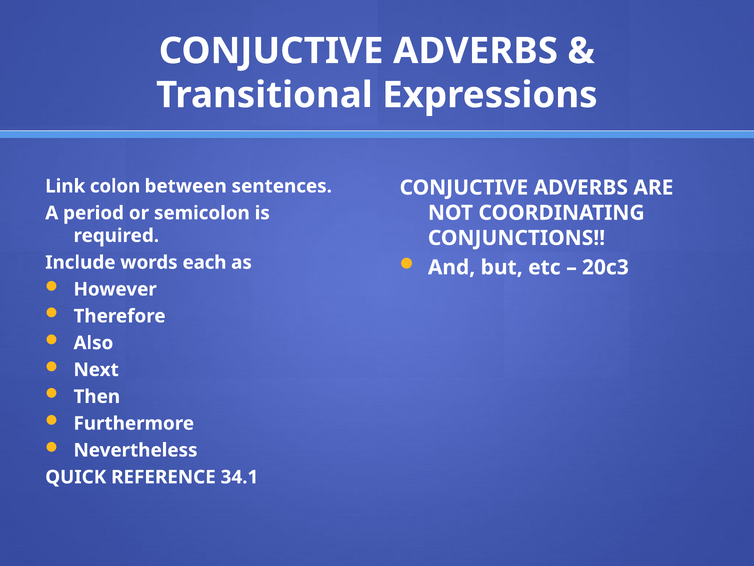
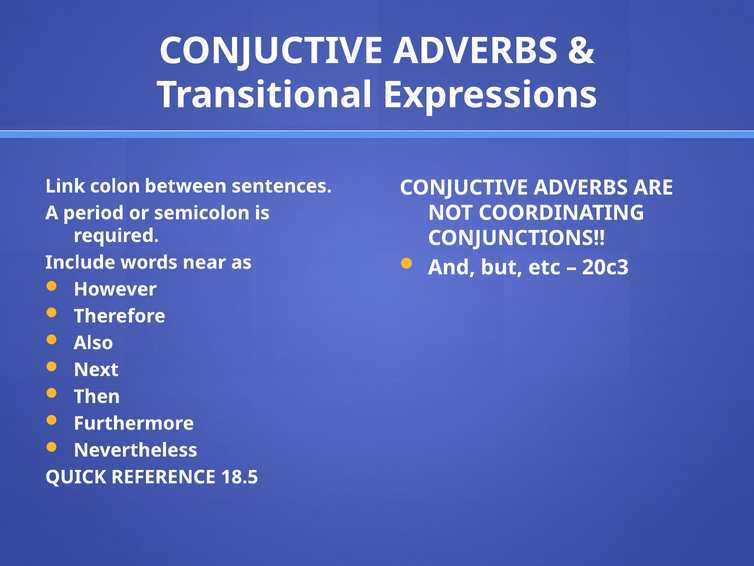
each: each -> near
34.1: 34.1 -> 18.5
